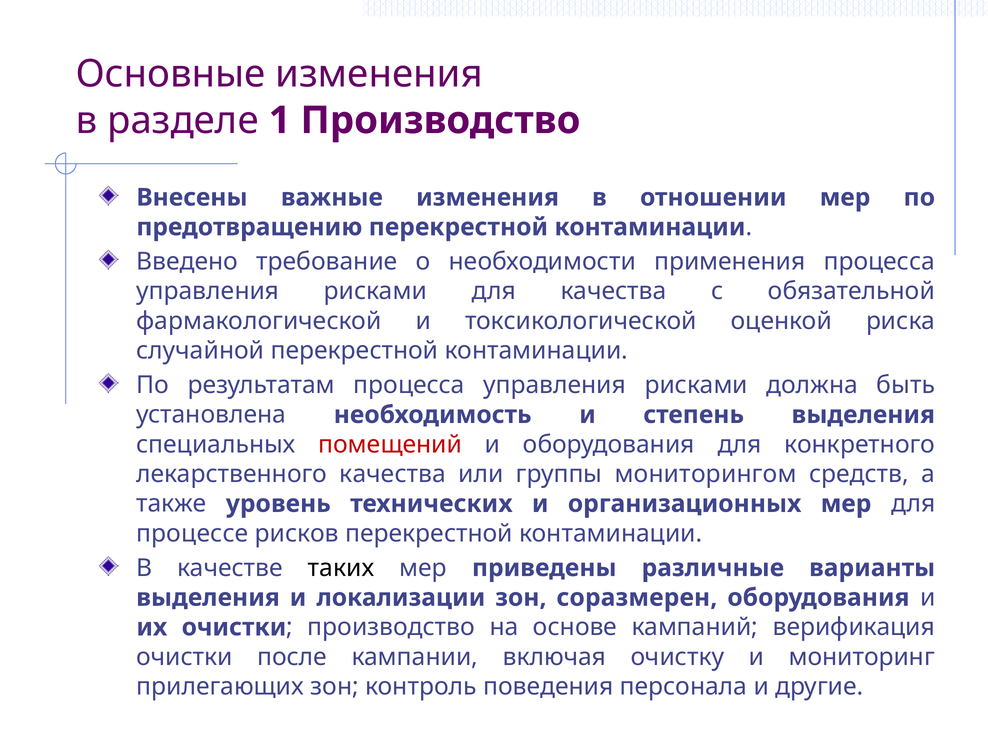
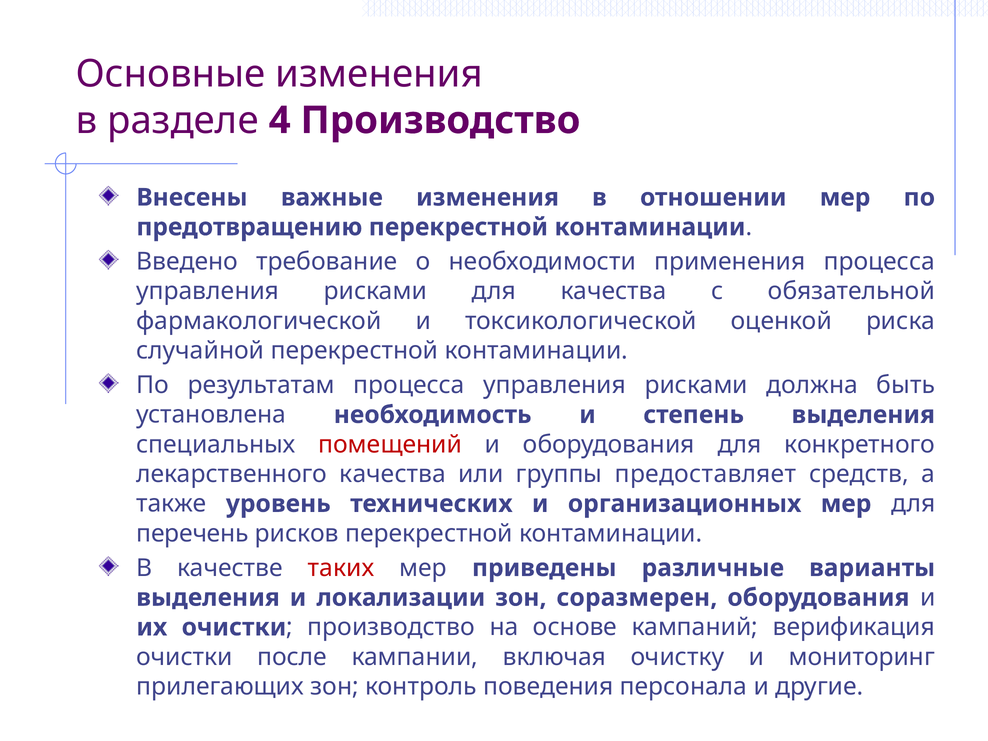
1: 1 -> 4
мониторингом: мониторингом -> предоставляет
процессе: процессе -> перечень
таких colour: black -> red
